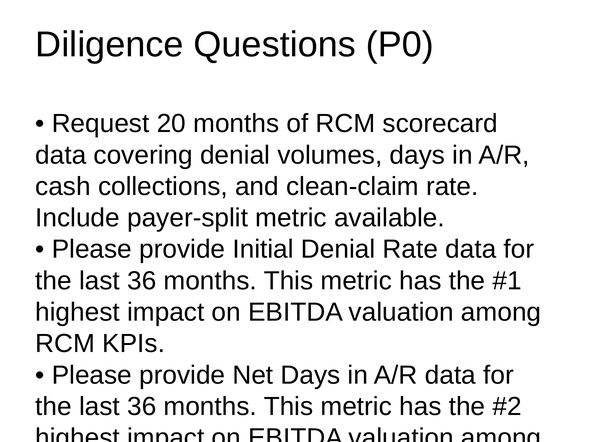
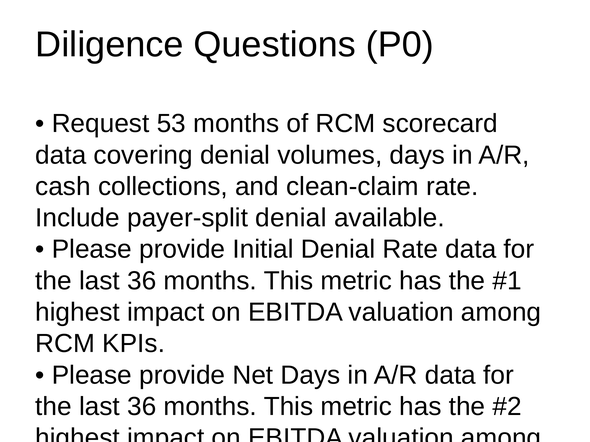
20: 20 -> 53
payer-split metric: metric -> denial
